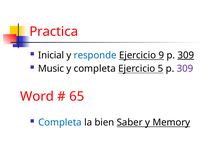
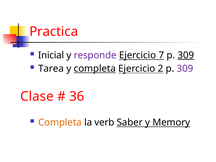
responde colour: blue -> purple
9: 9 -> 7
Music: Music -> Tarea
completa at (95, 69) underline: none -> present
5: 5 -> 2
Word: Word -> Clase
65: 65 -> 36
Completa at (60, 122) colour: blue -> orange
bien: bien -> verb
